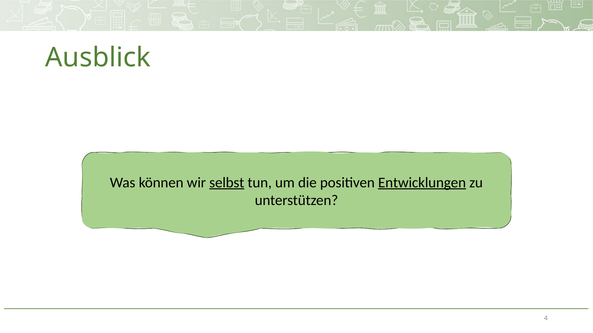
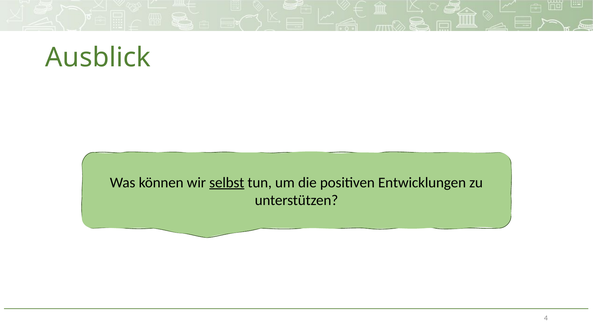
Entwicklungen underline: present -> none
